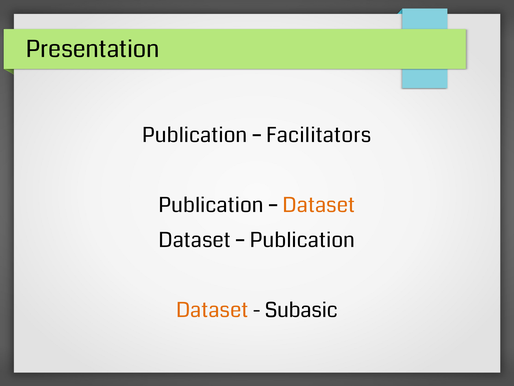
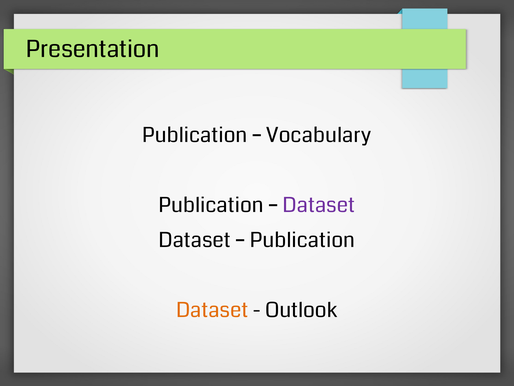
Facilitators: Facilitators -> Vocabulary
Dataset at (319, 205) colour: orange -> purple
Subasic: Subasic -> Outlook
